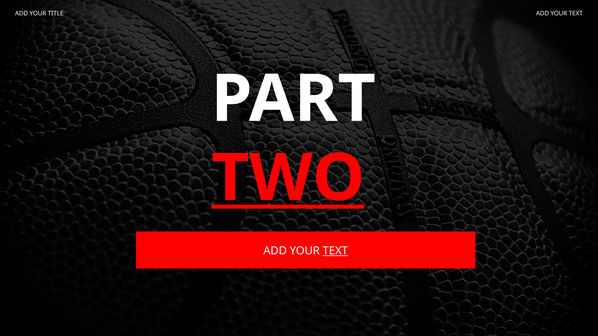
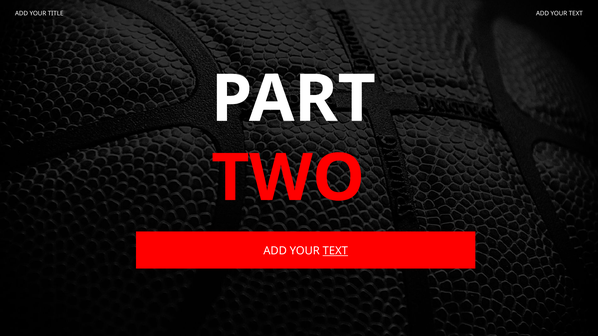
TWO underline: present -> none
